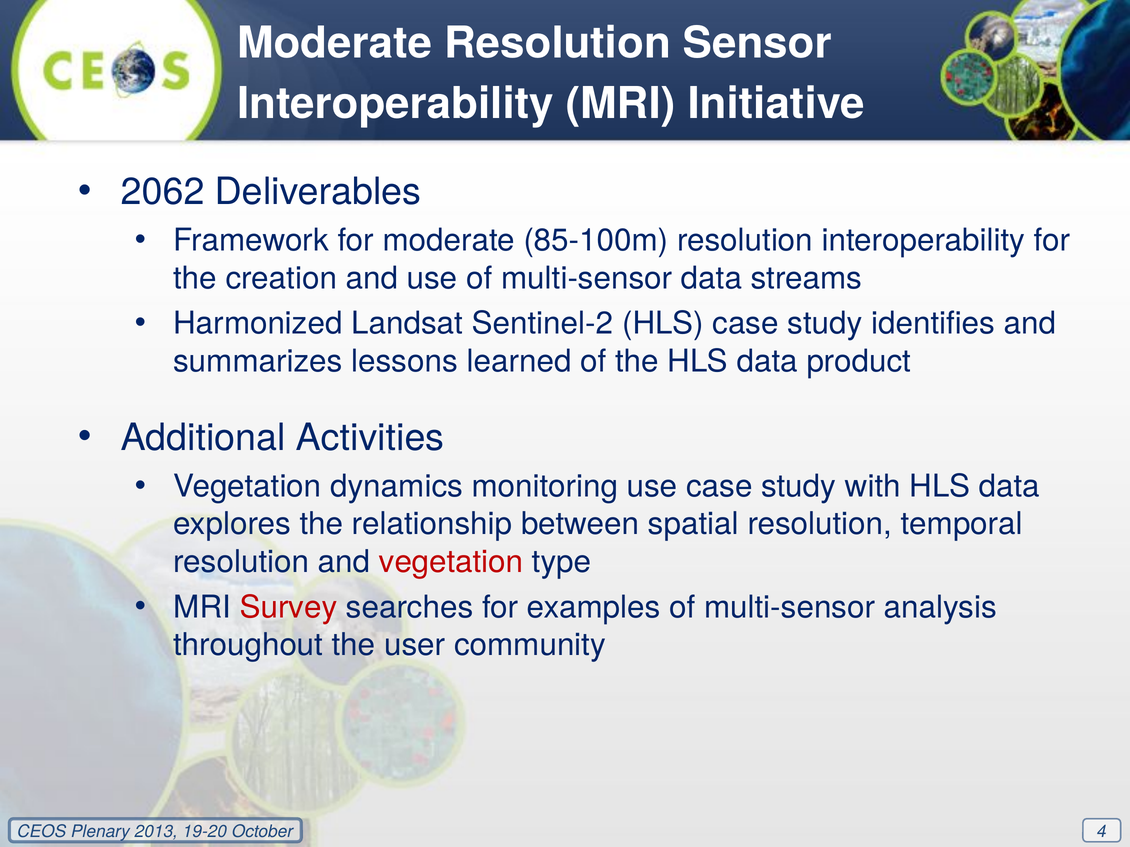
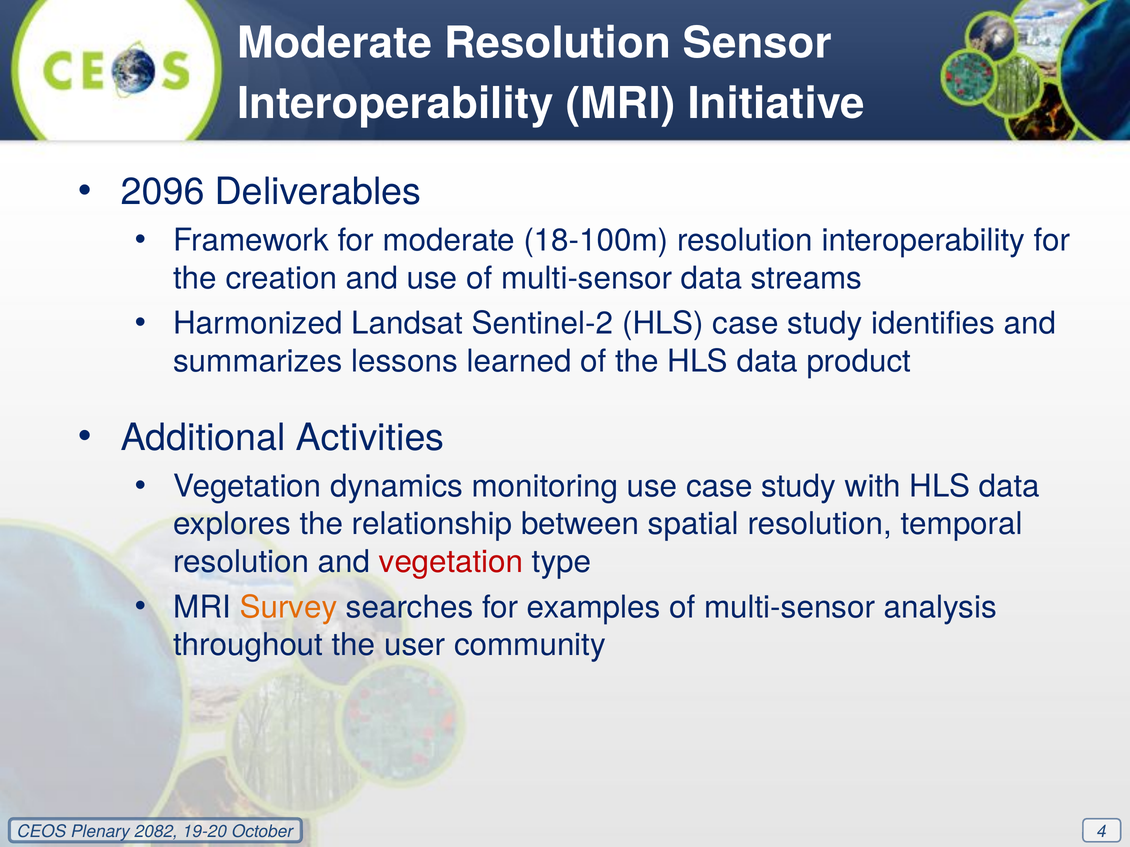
2062: 2062 -> 2096
85-100m: 85-100m -> 18-100m
Survey colour: red -> orange
2013: 2013 -> 2082
